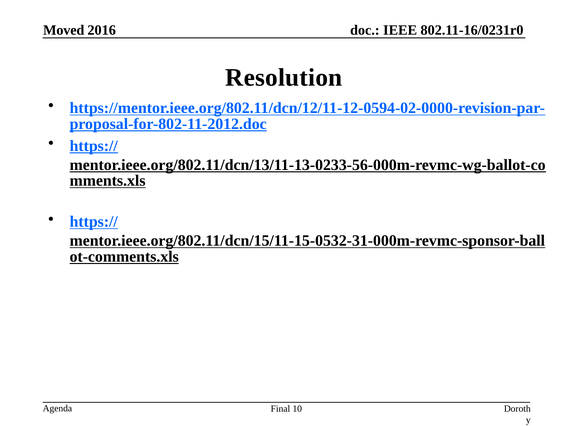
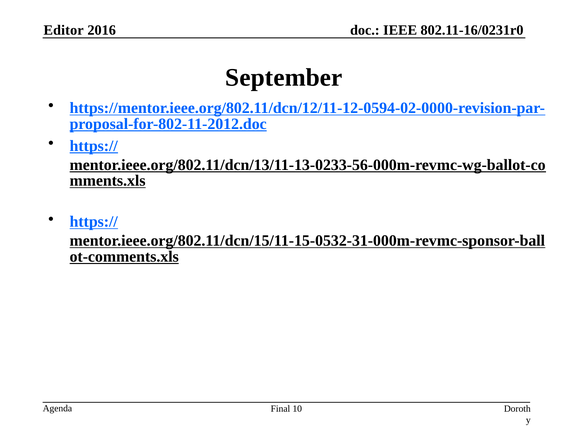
Moved: Moved -> Editor
Resolution: Resolution -> September
